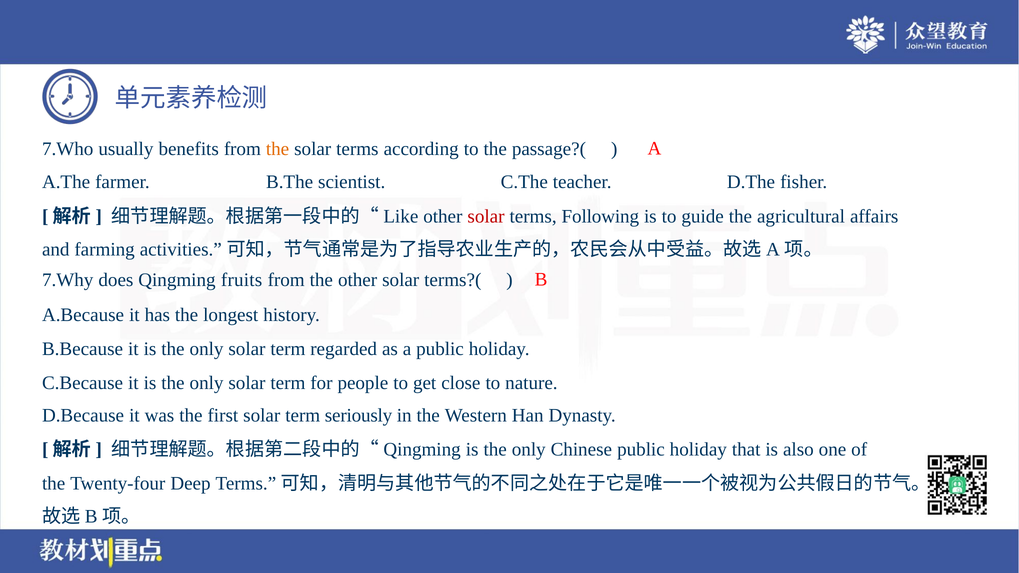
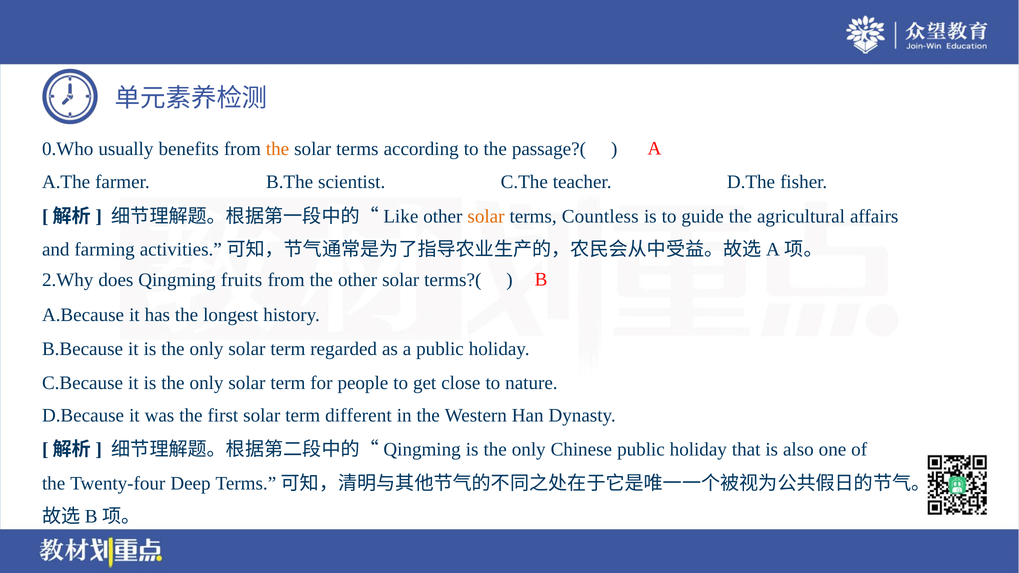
7.Who: 7.Who -> 0.Who
solar at (486, 217) colour: red -> orange
Following: Following -> Countless
7.Why: 7.Why -> 2.Why
seriously: seriously -> different
